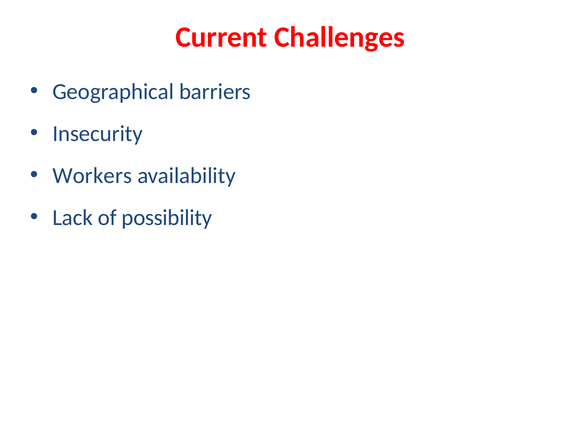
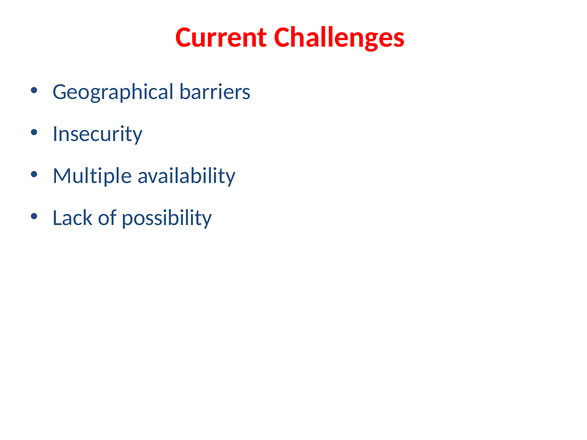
Workers: Workers -> Multiple
